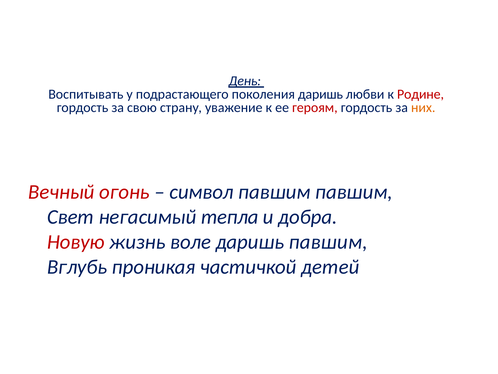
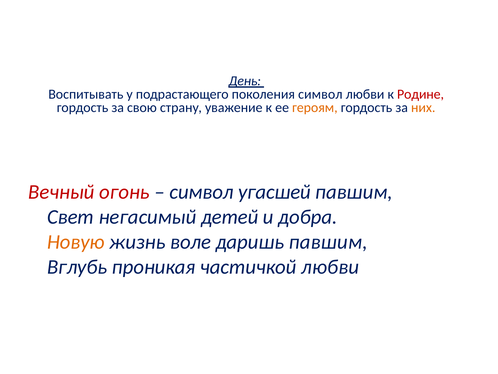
поколения даришь: даришь -> символ
героям colour: red -> orange
символ павшим: павшим -> угасшей
тепла: тепла -> детей
Новую colour: red -> orange
частичкой детей: детей -> любви
